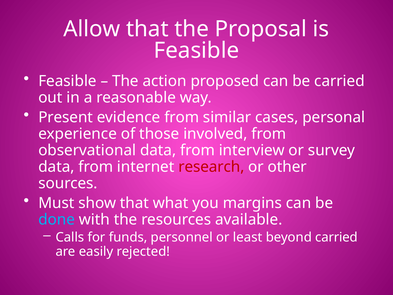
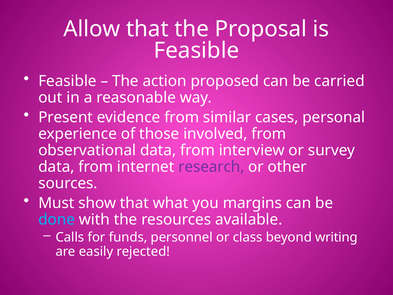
research colour: red -> purple
least: least -> class
beyond carried: carried -> writing
